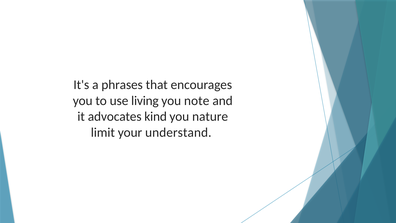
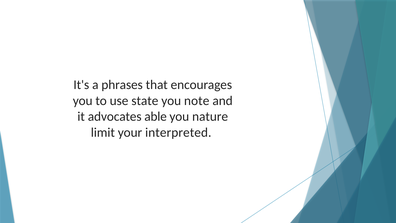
living: living -> state
kind: kind -> able
understand: understand -> interpreted
